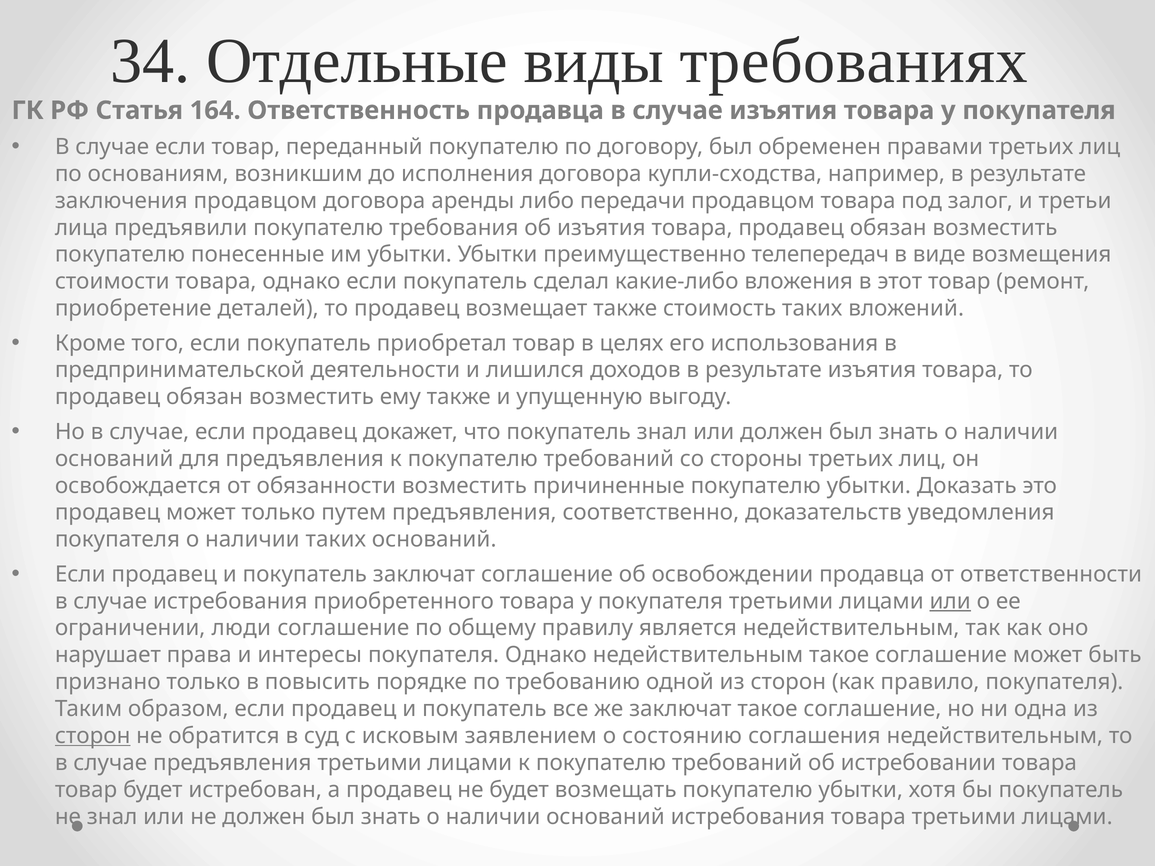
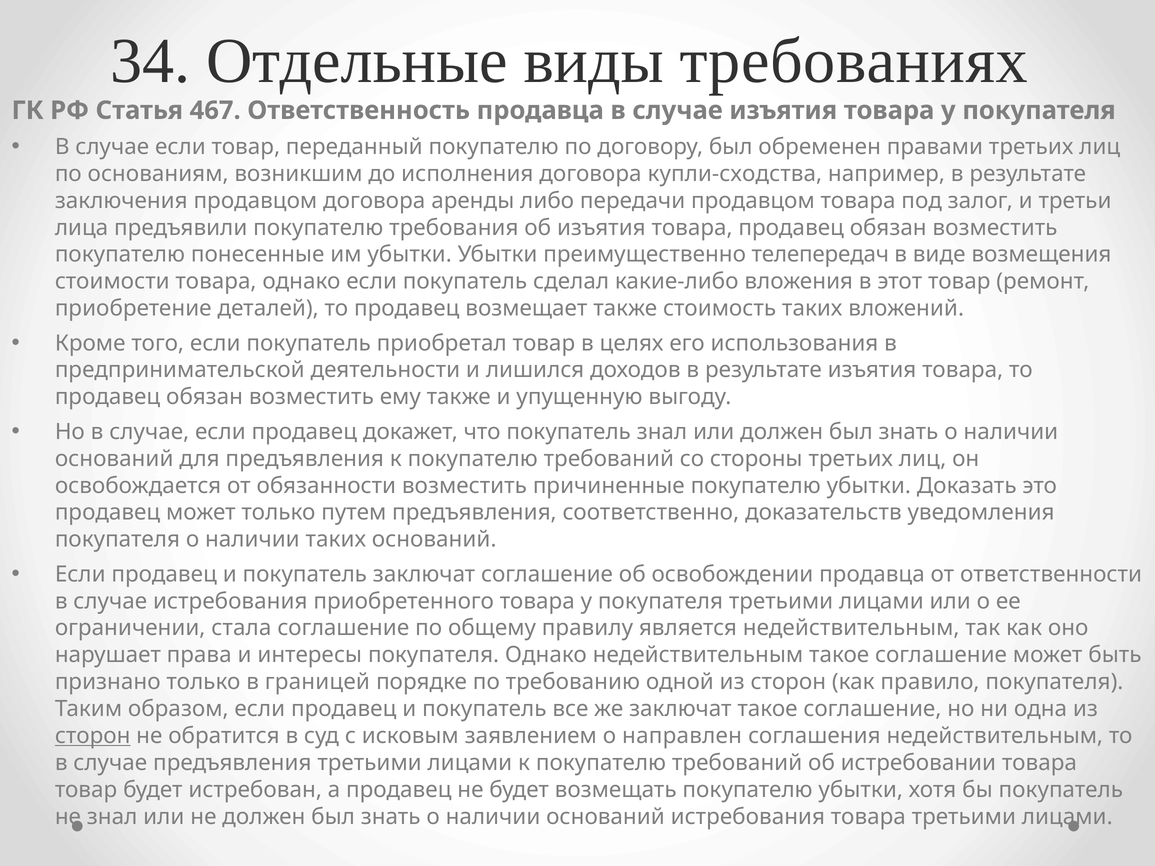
164: 164 -> 467
или at (950, 601) underline: present -> none
люди: люди -> стала
повысить: повысить -> границей
состоянию: состоянию -> направлен
